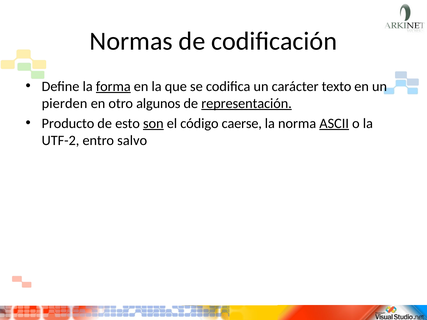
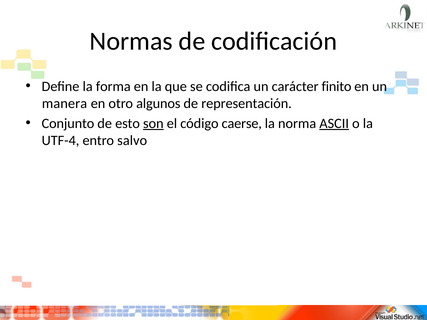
forma underline: present -> none
texto: texto -> finito
pierden: pierden -> manera
representación underline: present -> none
Producto: Producto -> Conjunto
UTF-2: UTF-2 -> UTF-4
